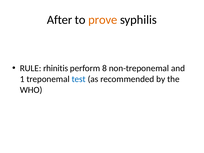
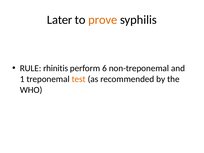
After: After -> Later
8: 8 -> 6
test colour: blue -> orange
